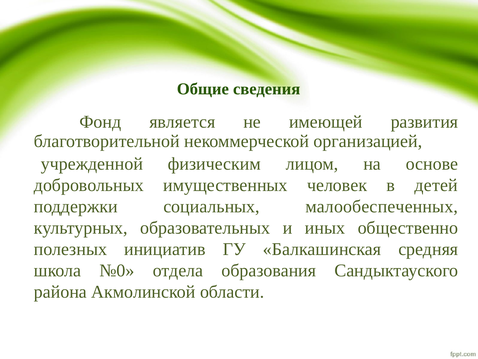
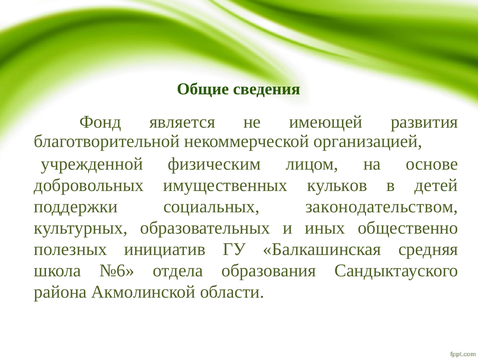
человек: человек -> кульков
малообеспеченных: малообеспеченных -> законодательством
№0: №0 -> №6
